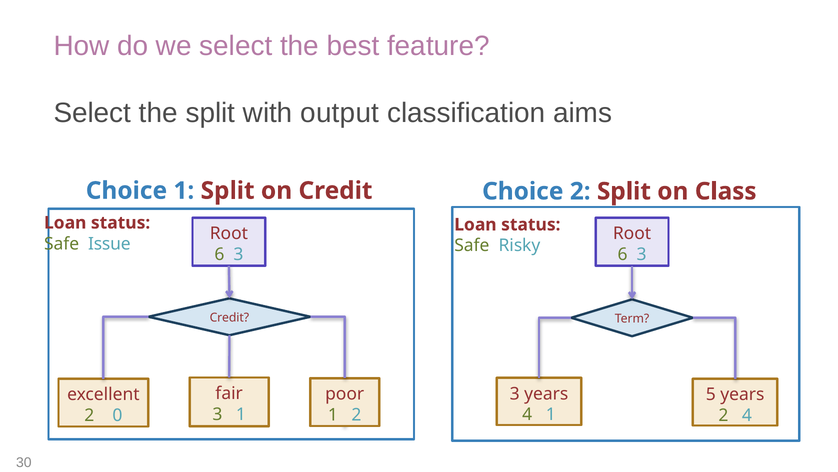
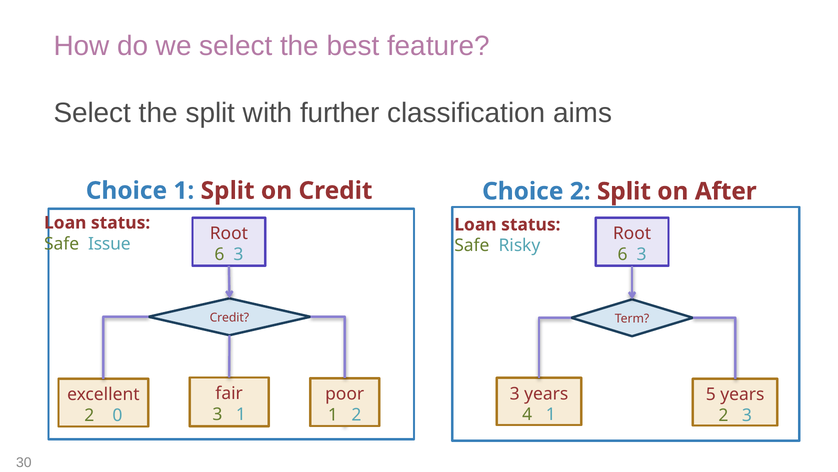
output: output -> further
Class: Class -> After
2 4: 4 -> 3
